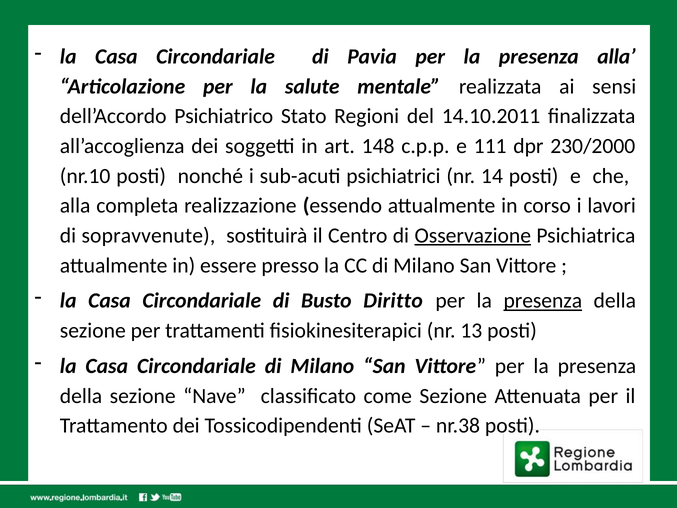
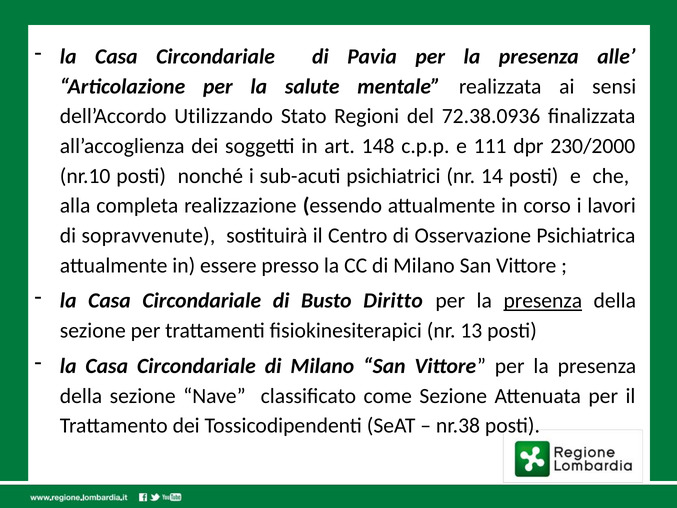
presenza alla: alla -> alle
Psichiatrico: Psichiatrico -> Utilizzando
14.10.2011: 14.10.2011 -> 72.38.0936
Osservazione underline: present -> none
